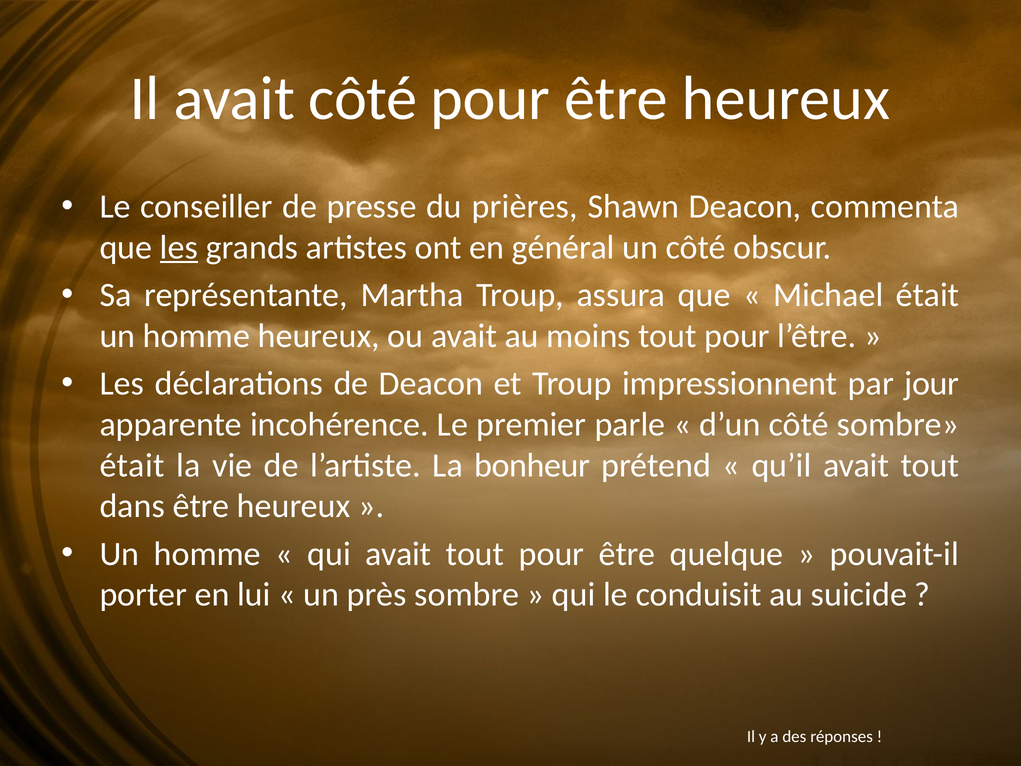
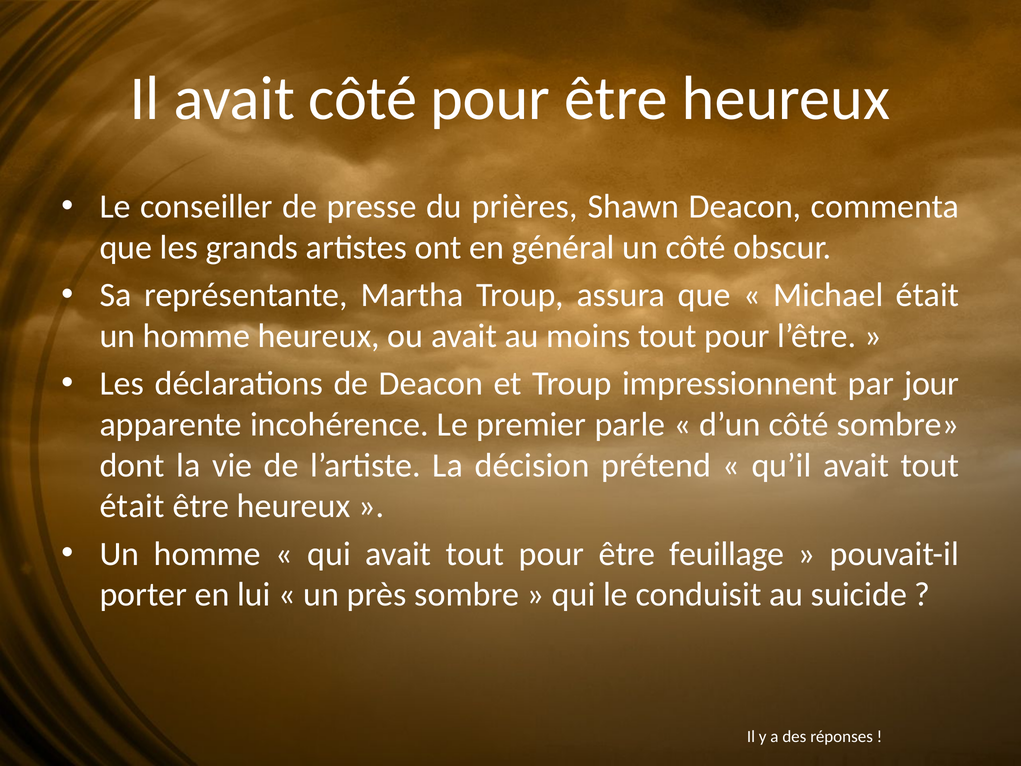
les at (179, 247) underline: present -> none
était at (132, 465): était -> dont
bonheur: bonheur -> décision
dans at (132, 506): dans -> était
quelque: quelque -> feuillage
